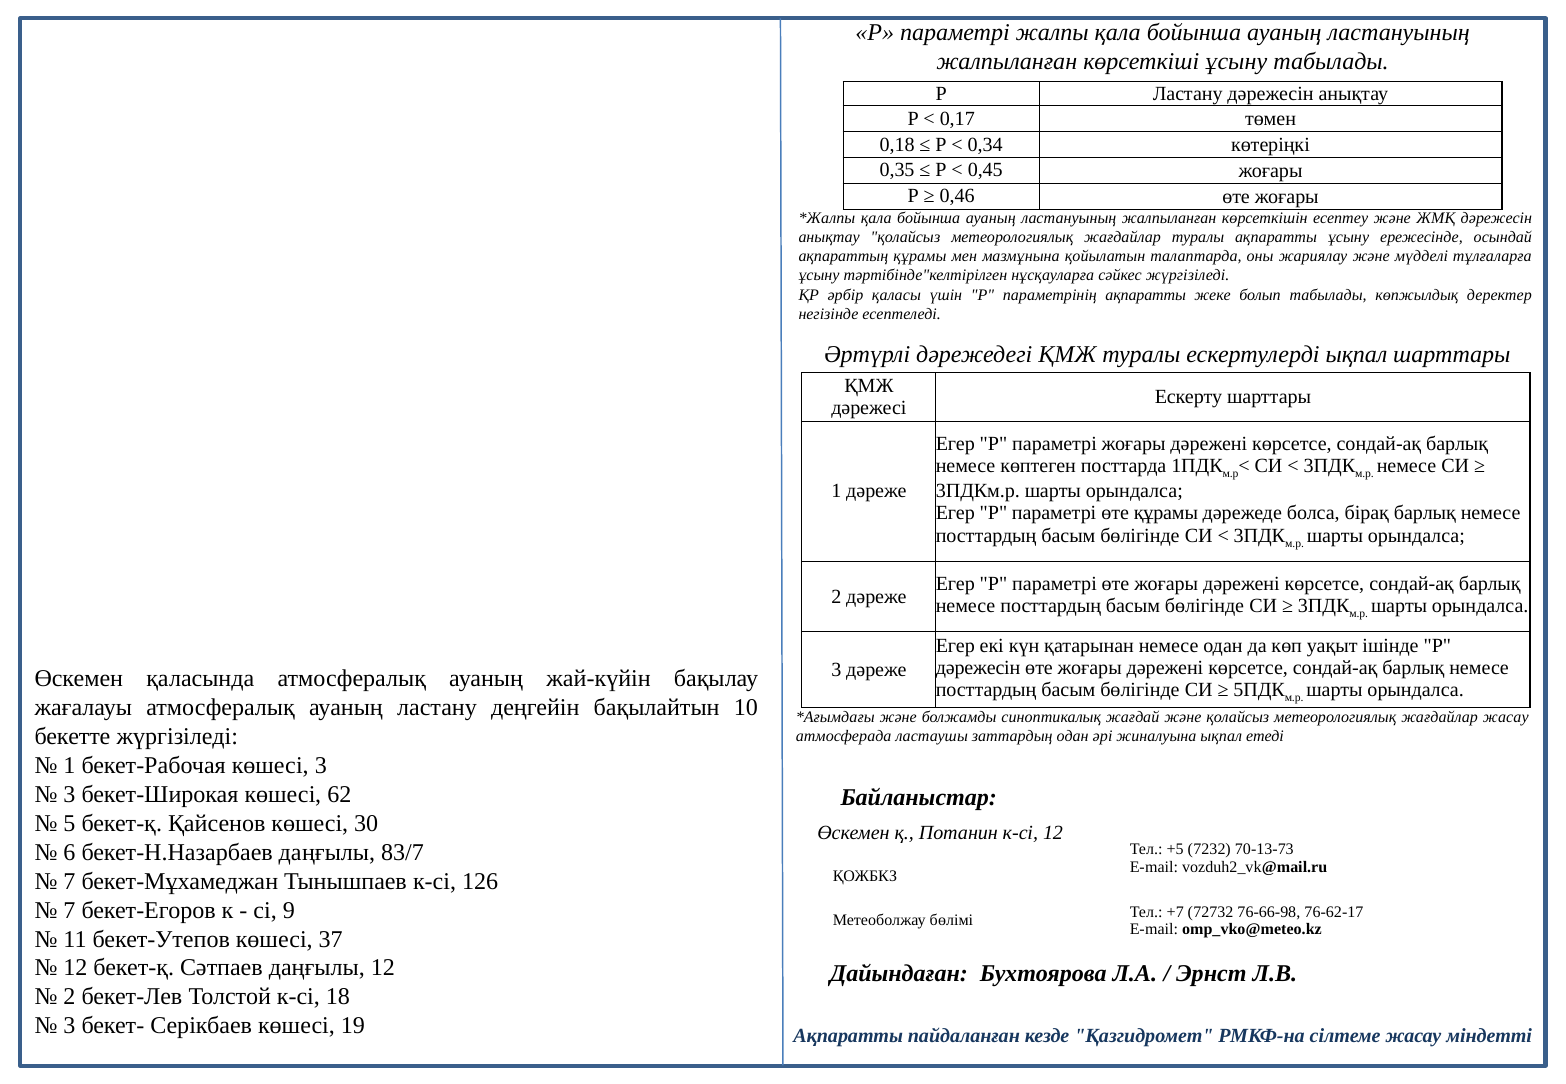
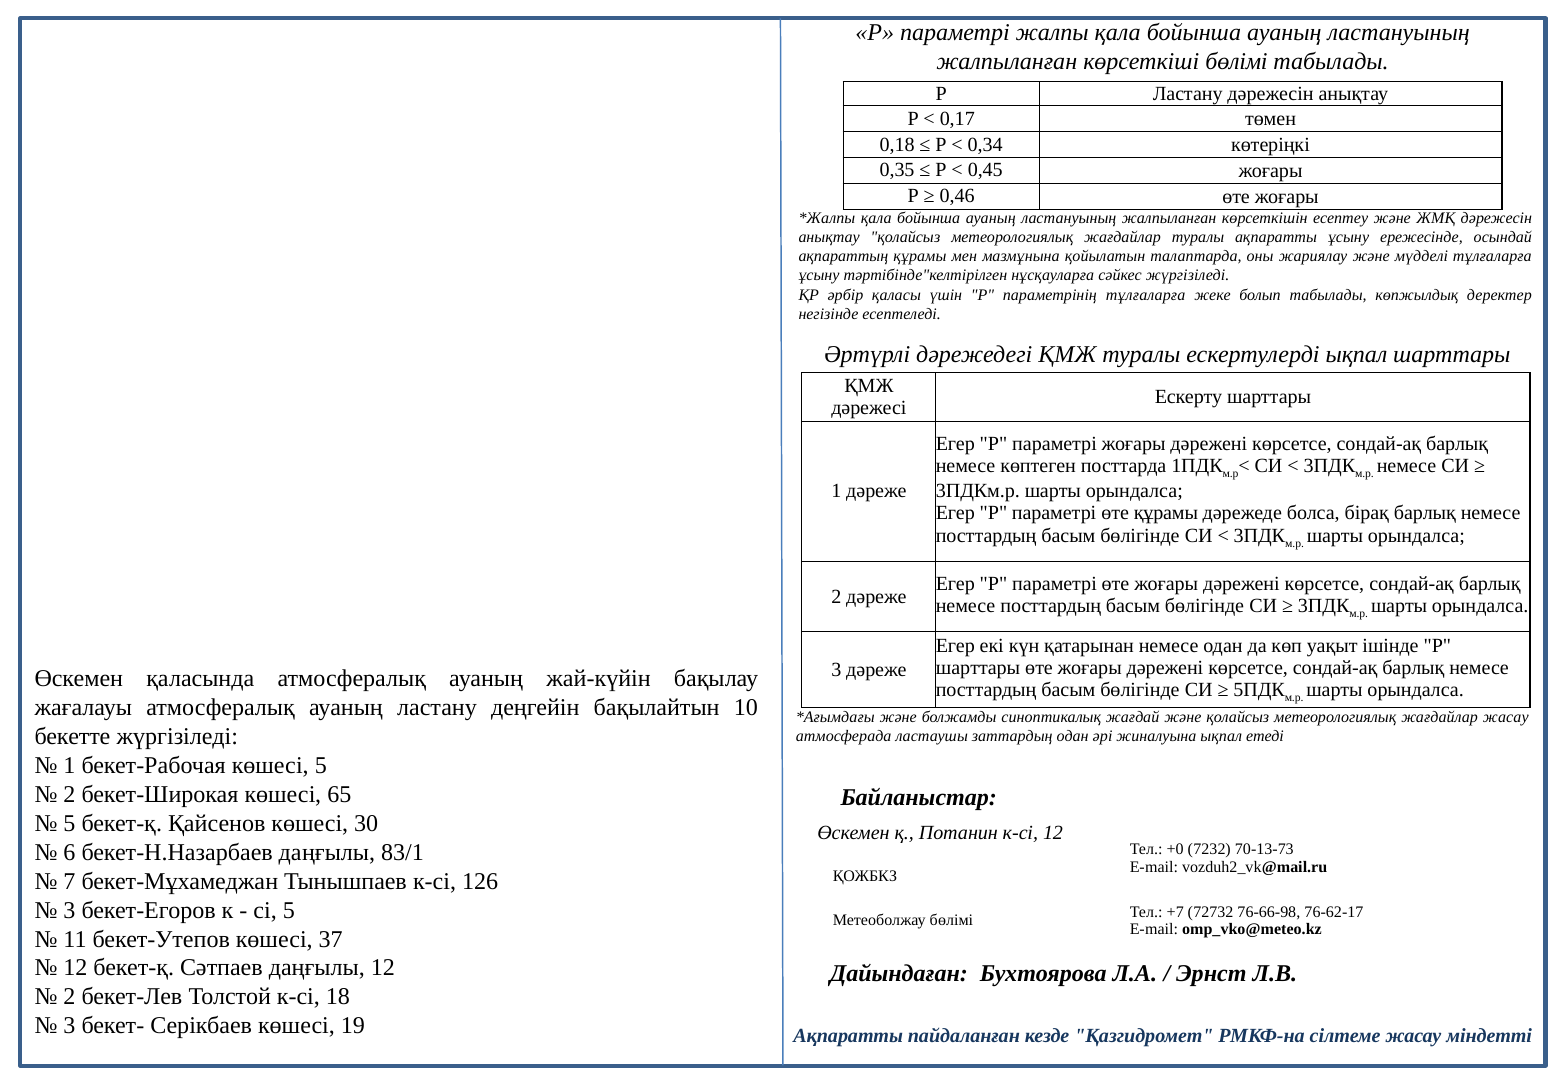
көрсеткіші ұсыну: ұсыну -> бөлімі
параметрінің ақпаратты: ақпаратты -> тұлғаларға
дәрежесін at (978, 668): дәрежесін -> шарттары
көшесі 3: 3 -> 5
3 at (69, 795): 3 -> 2
62: 62 -> 65
83/7: 83/7 -> 83/1
+5: +5 -> +0
7 at (69, 910): 7 -> 3
сі 9: 9 -> 5
